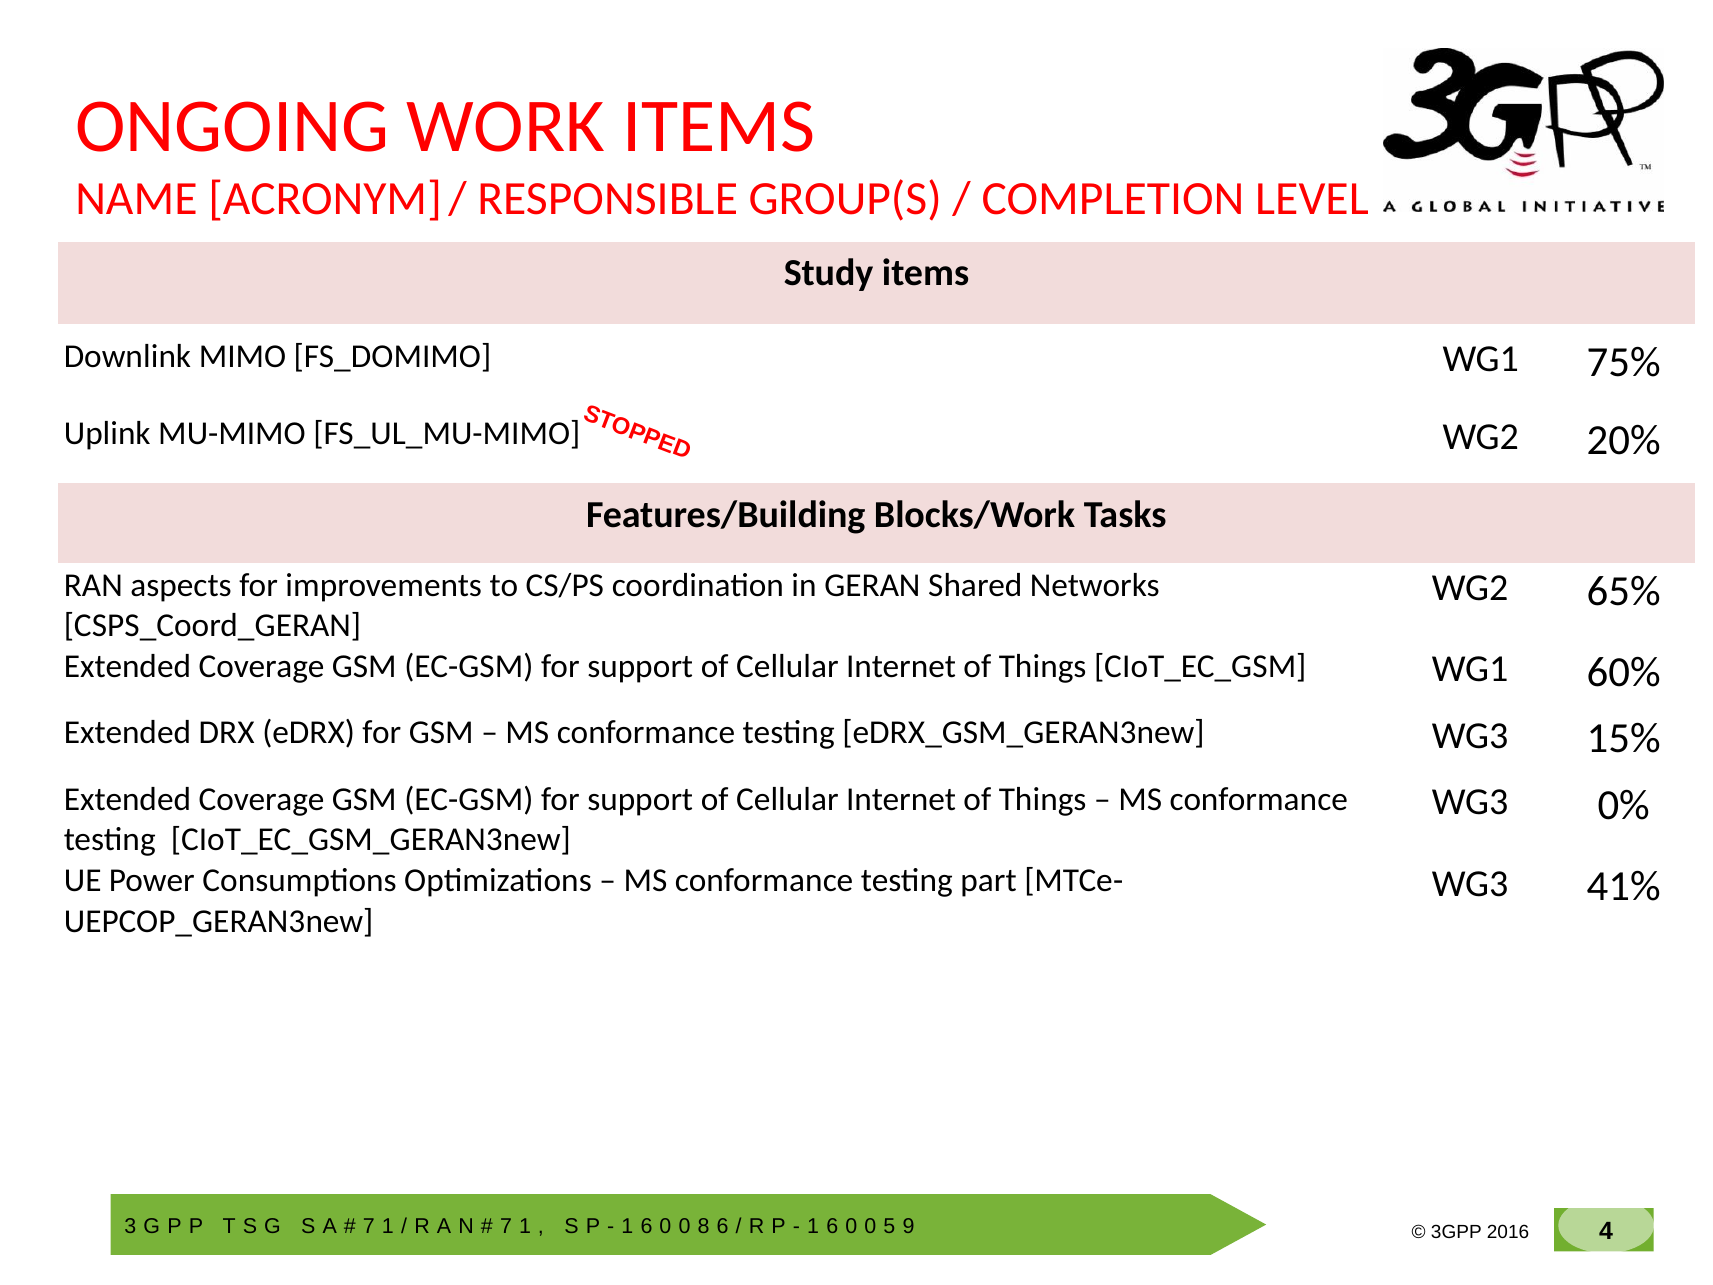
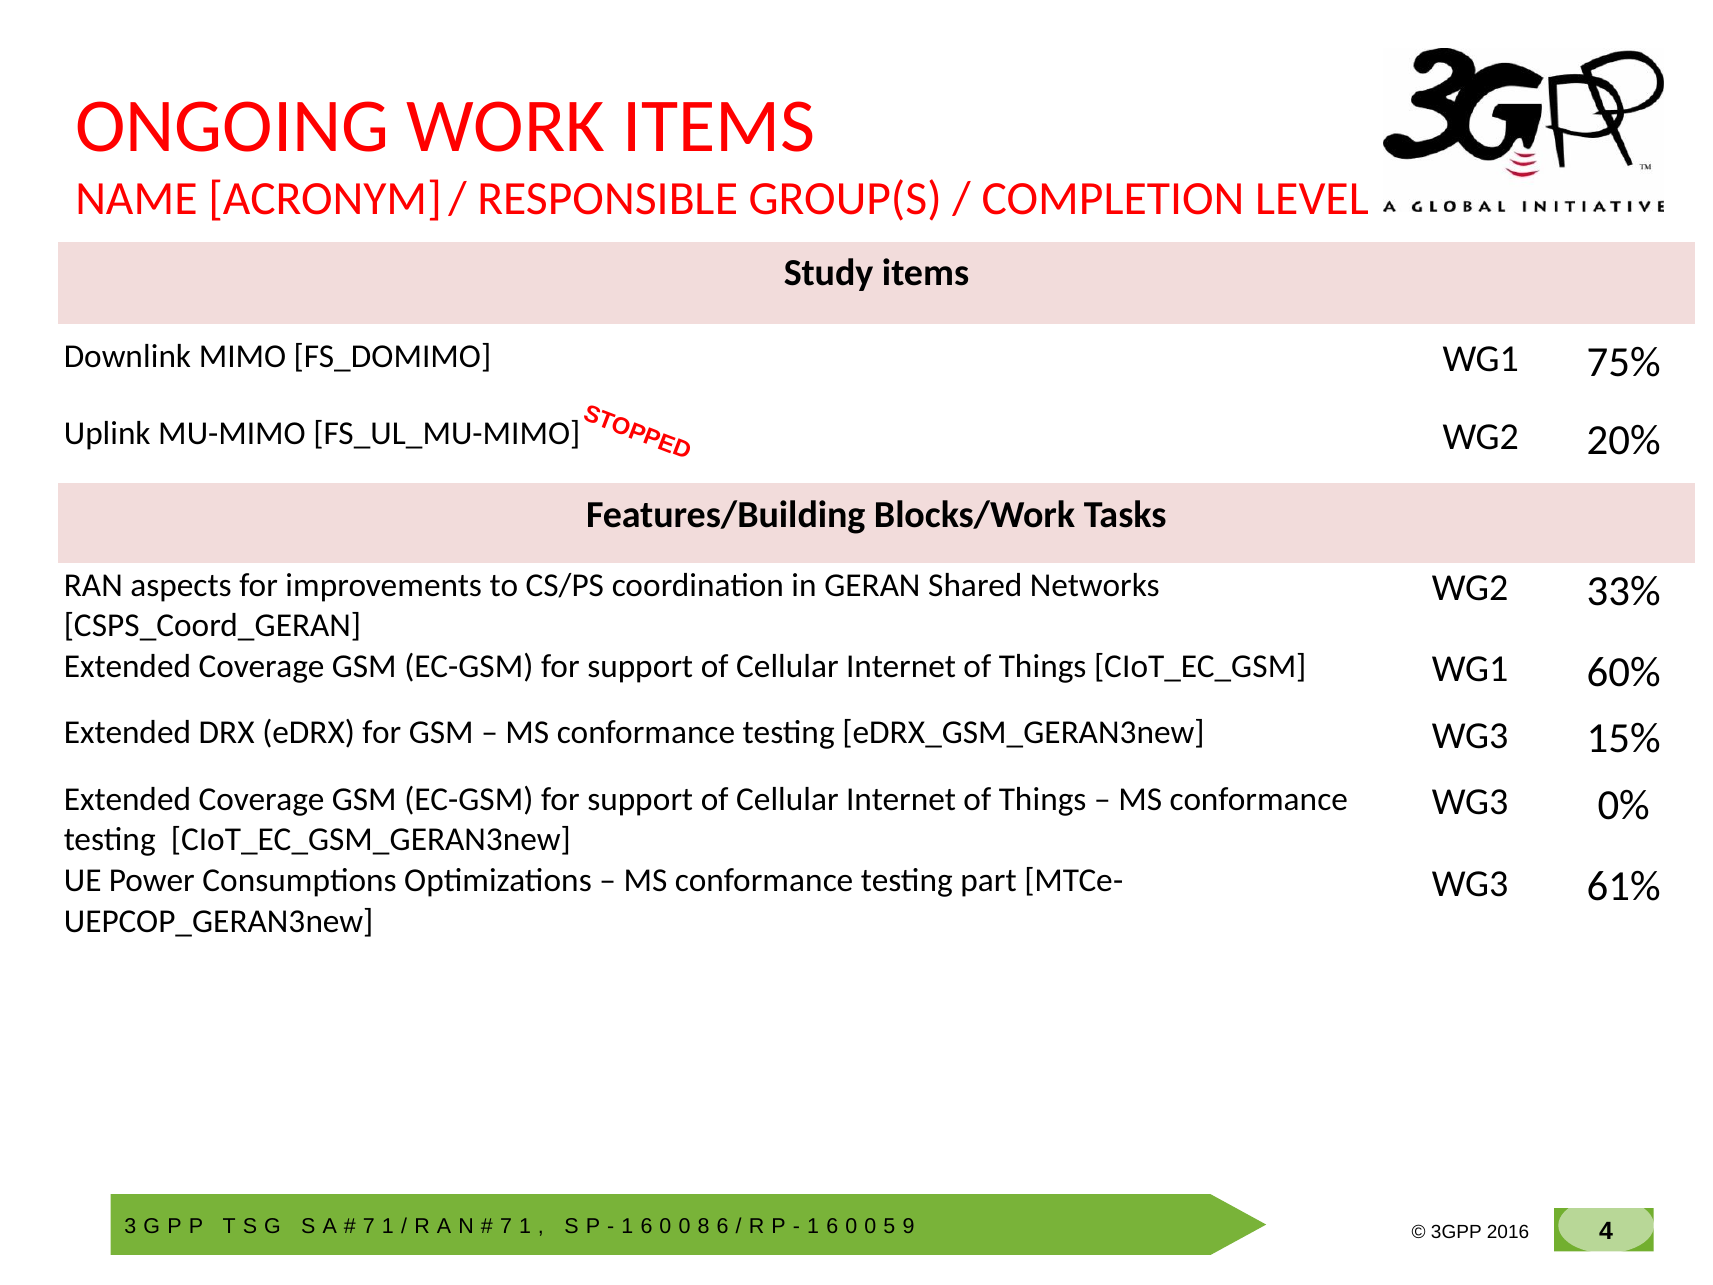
65%: 65% -> 33%
41%: 41% -> 61%
